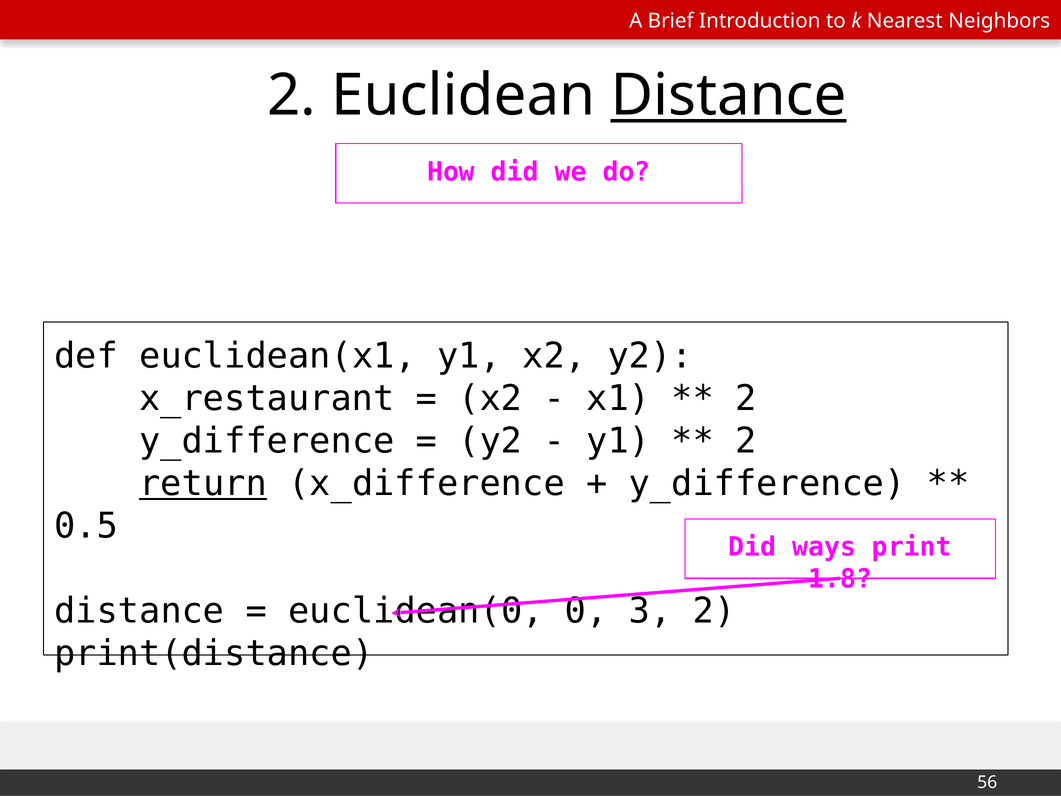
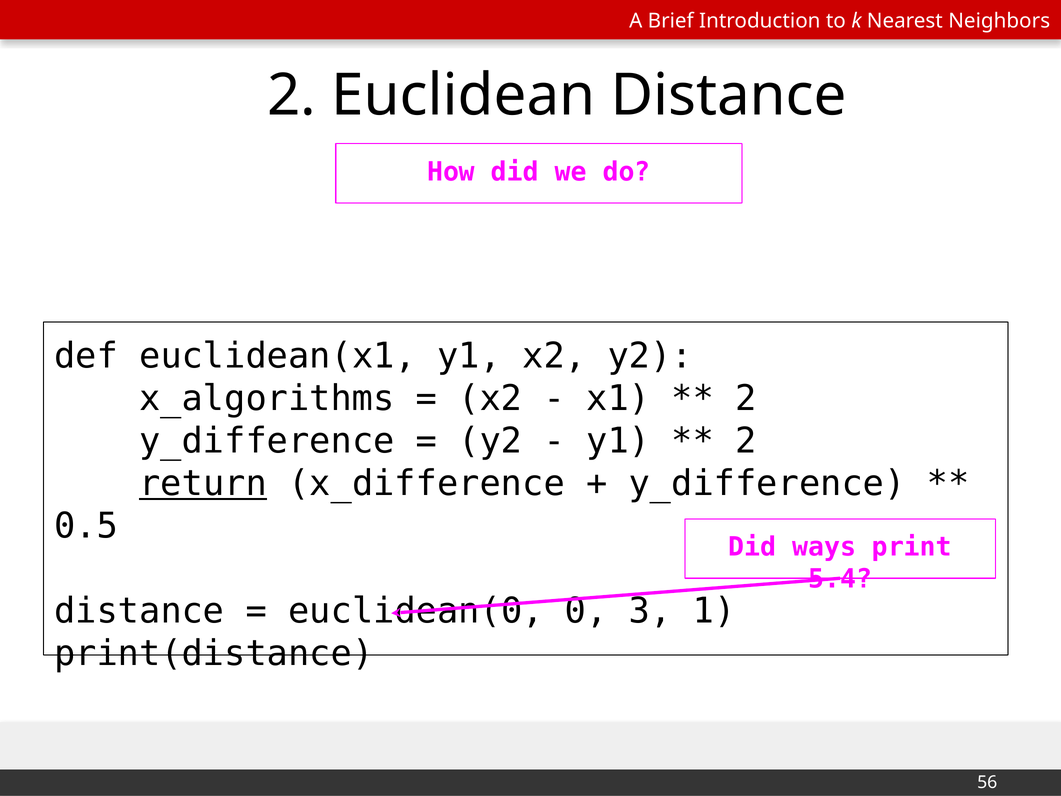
Distance at (729, 96) underline: present -> none
x_restaurant: x_restaurant -> x_algorithms
1.8: 1.8 -> 5.4
3 2: 2 -> 1
